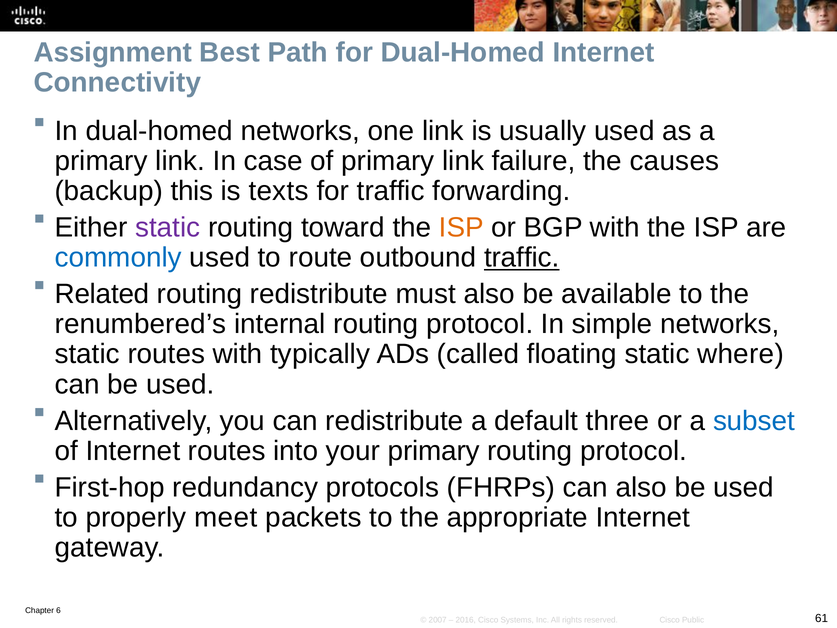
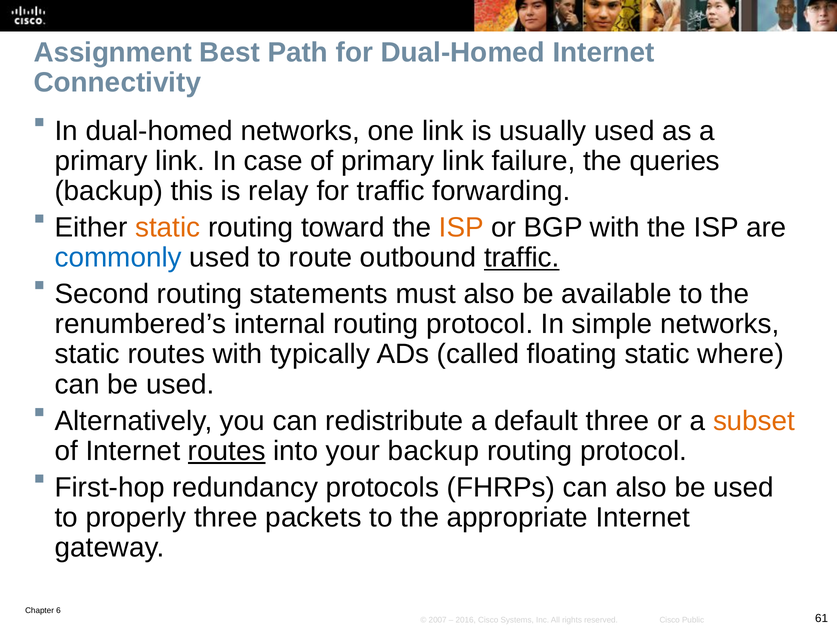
causes: causes -> queries
texts: texts -> relay
static at (168, 227) colour: purple -> orange
Related: Related -> Second
routing redistribute: redistribute -> statements
subset colour: blue -> orange
routes at (227, 451) underline: none -> present
your primary: primary -> backup
properly meet: meet -> three
